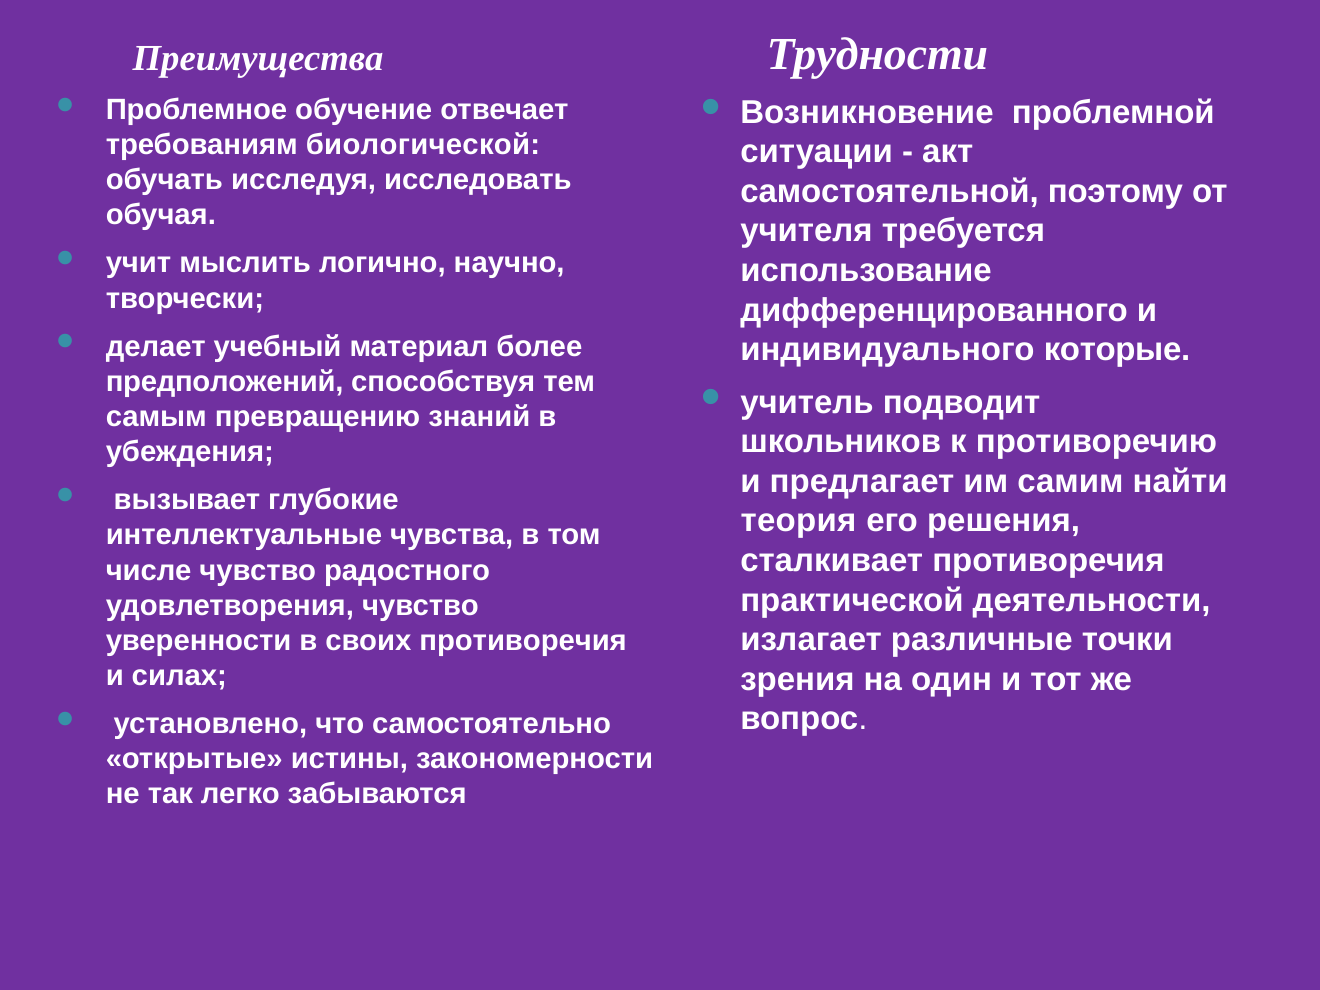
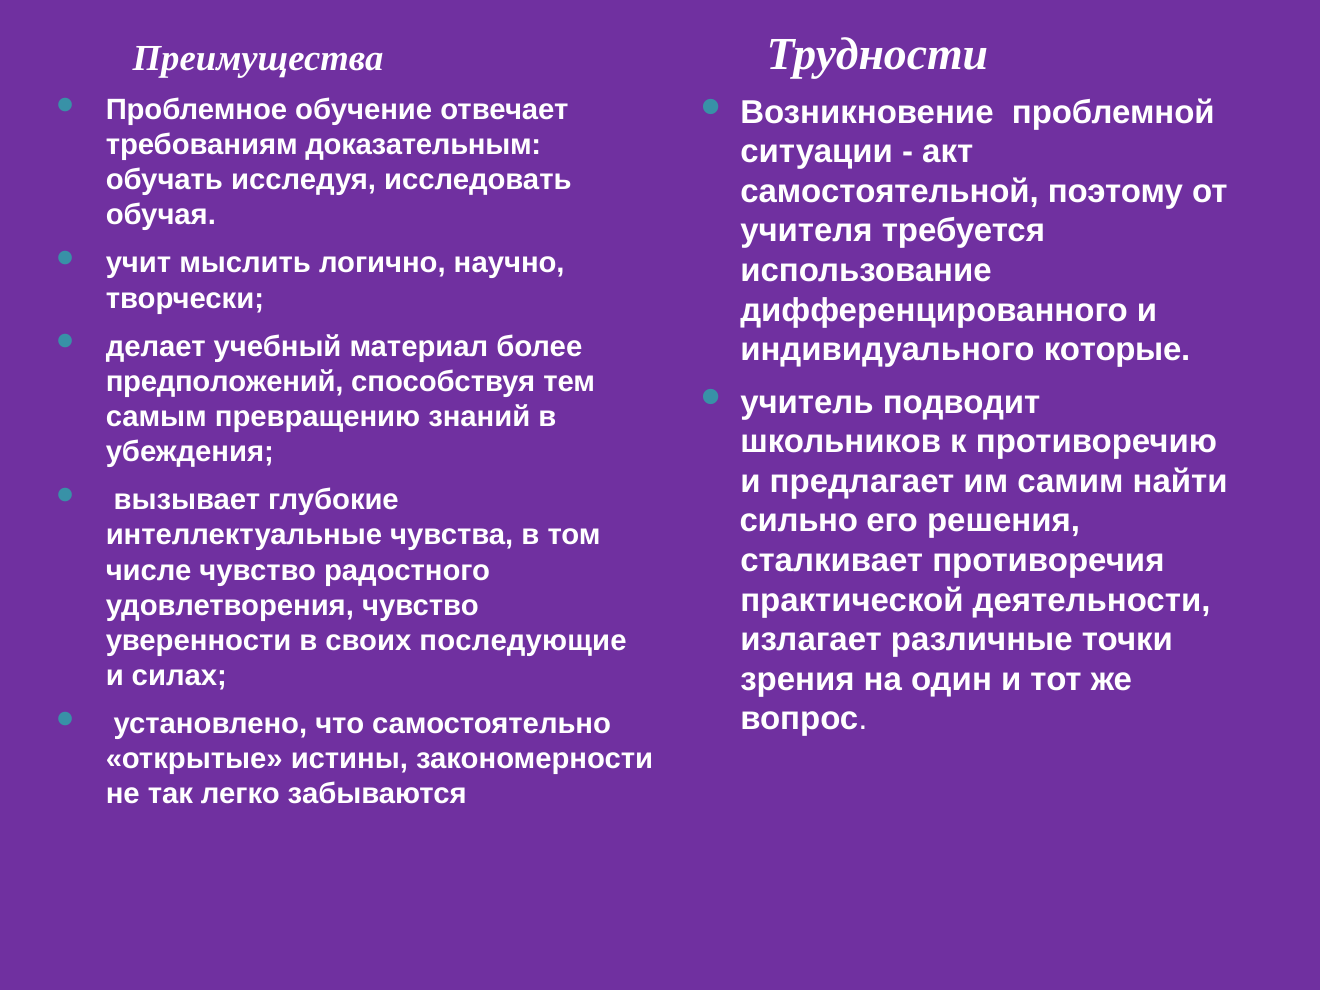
биологической: биологической -> доказательным
теория: теория -> сильно
своих противоречия: противоречия -> последующие
